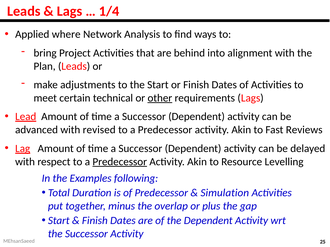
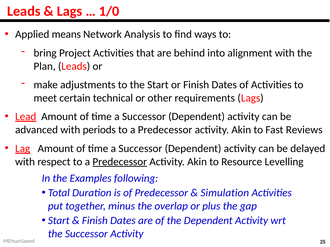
1/4: 1/4 -> 1/0
where: where -> means
other underline: present -> none
revised: revised -> periods
